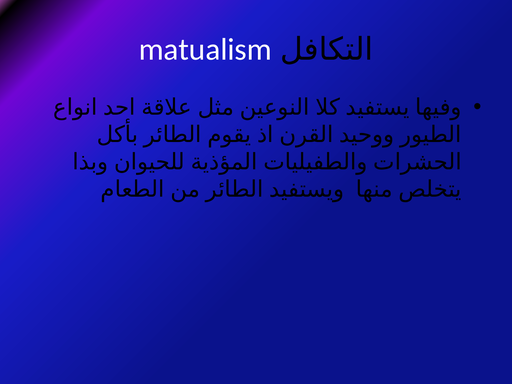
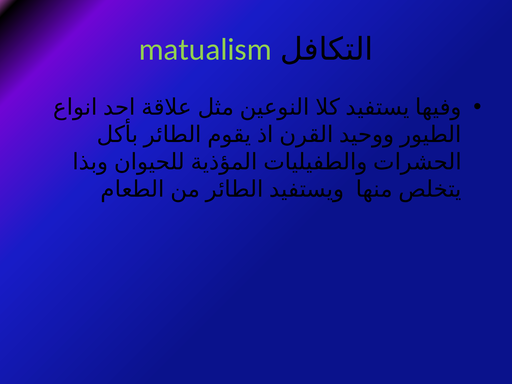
matualism colour: white -> light green
